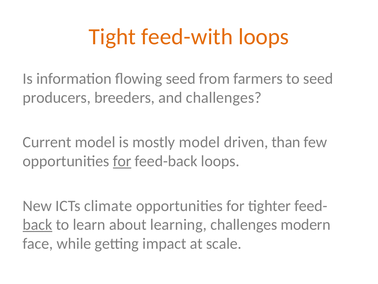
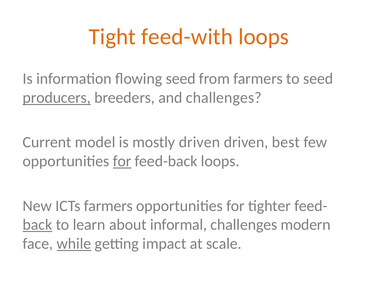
producers underline: none -> present
mostly model: model -> driven
than: than -> best
ICTs climate: climate -> farmers
learning: learning -> informal
while underline: none -> present
